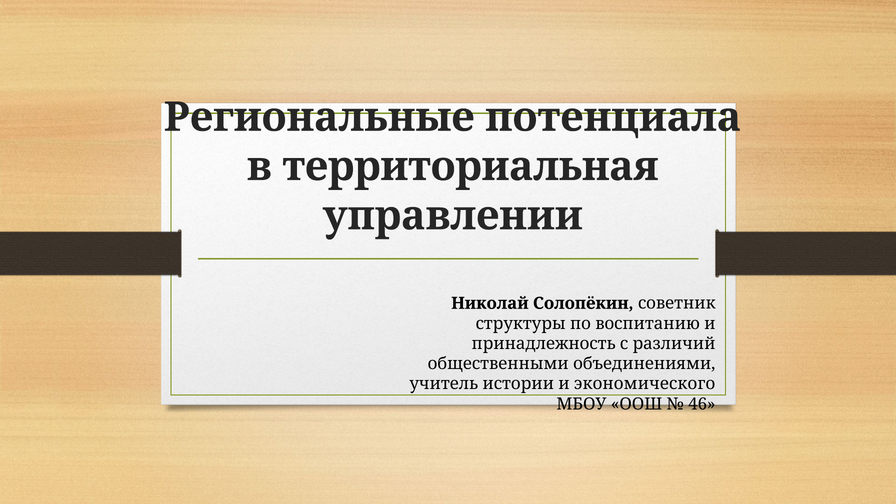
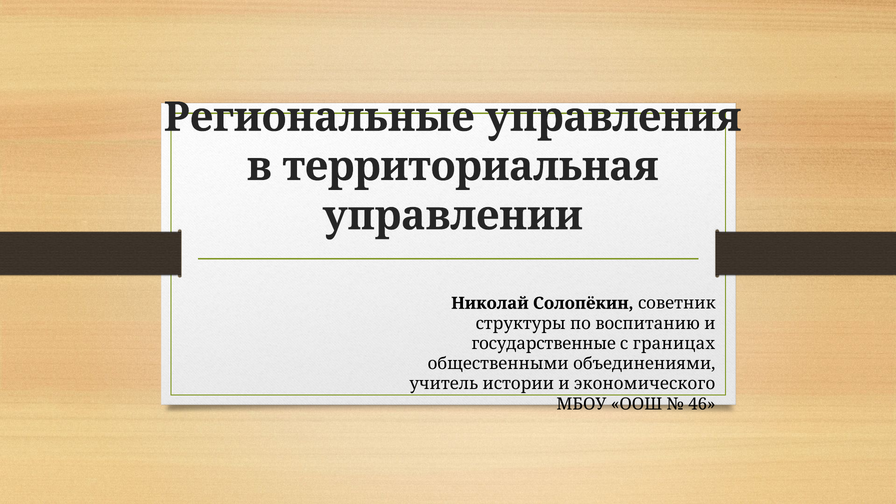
потенциала: потенциала -> управления
принадлежность: принадлежность -> государственные
различий: различий -> границах
